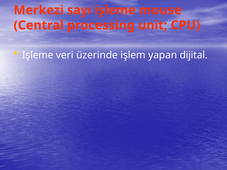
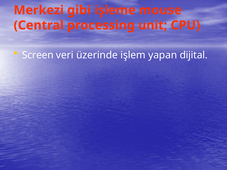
sayı: sayı -> gibi
Işleme at (38, 55): Işleme -> Screen
